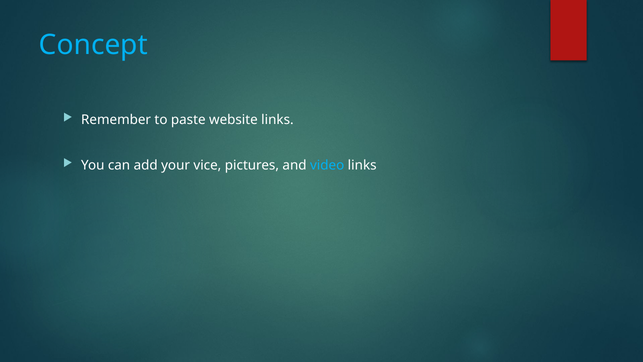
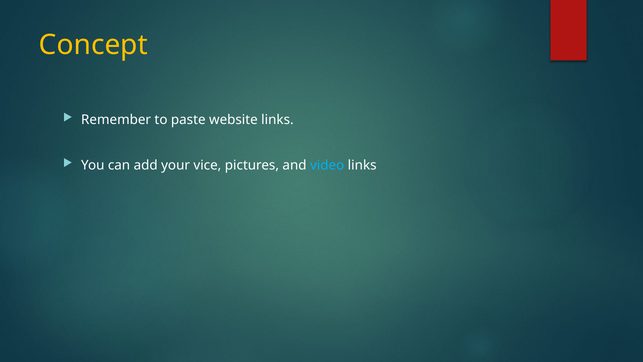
Concept colour: light blue -> yellow
